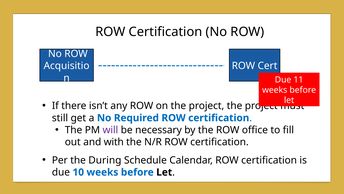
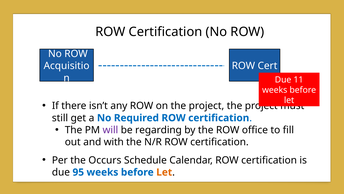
necessary: necessary -> regarding
During: During -> Occurs
10: 10 -> 95
Let at (164, 172) colour: black -> orange
